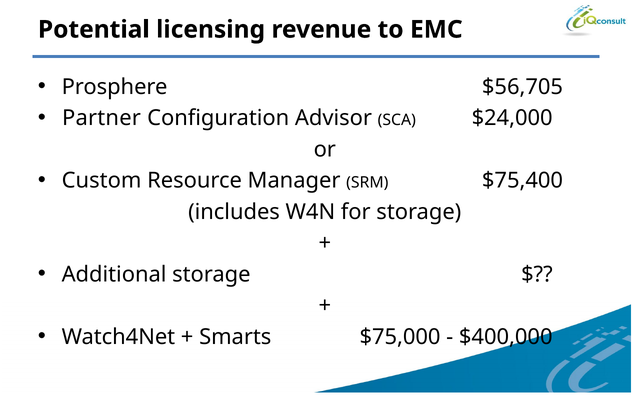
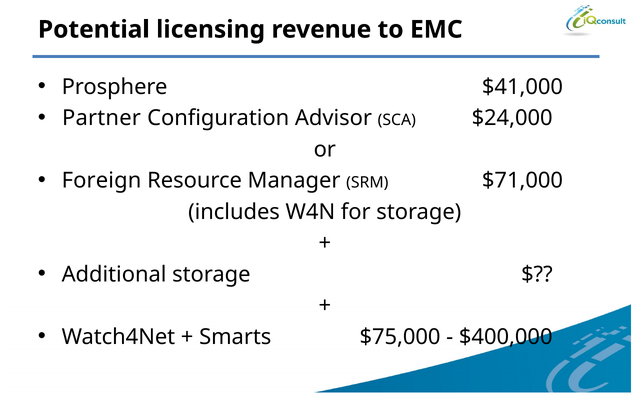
$56,705: $56,705 -> $41,000
Custom: Custom -> Foreign
$75,400: $75,400 -> $71,000
